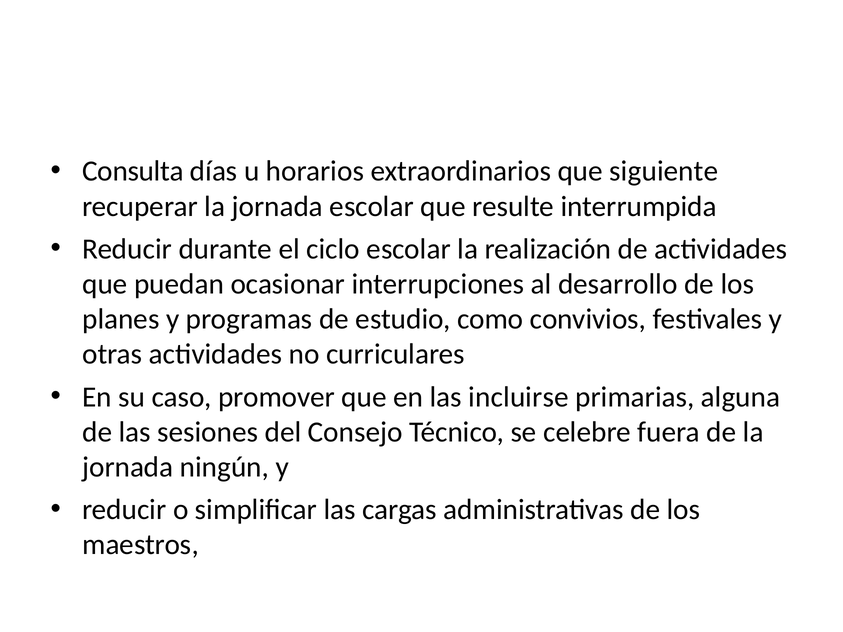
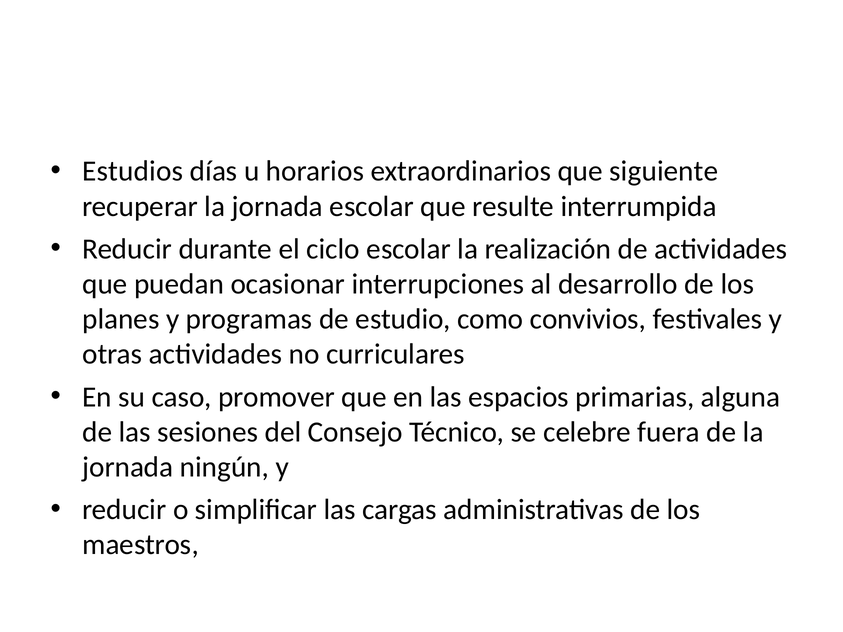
Consulta: Consulta -> Estudios
incluirse: incluirse -> espacios
